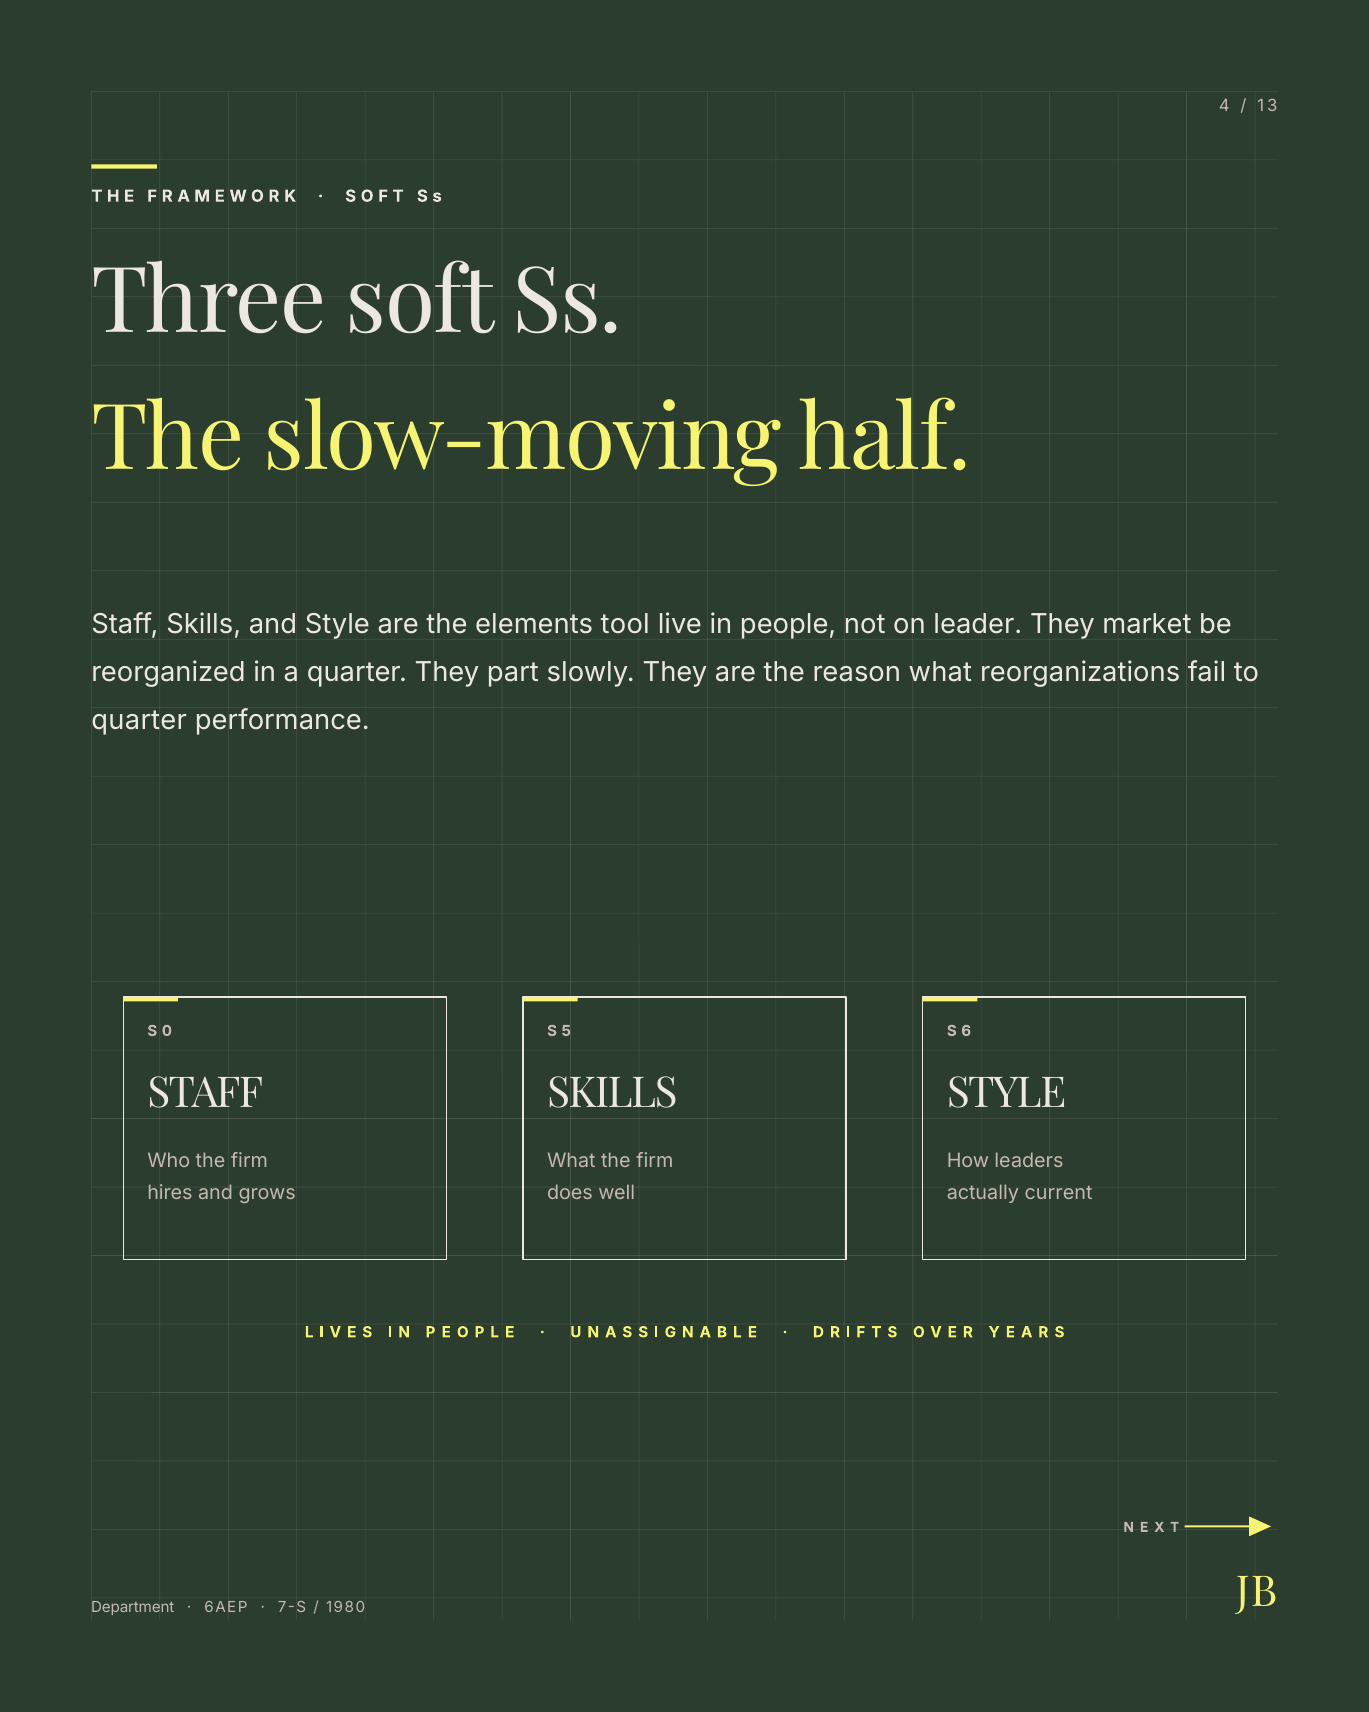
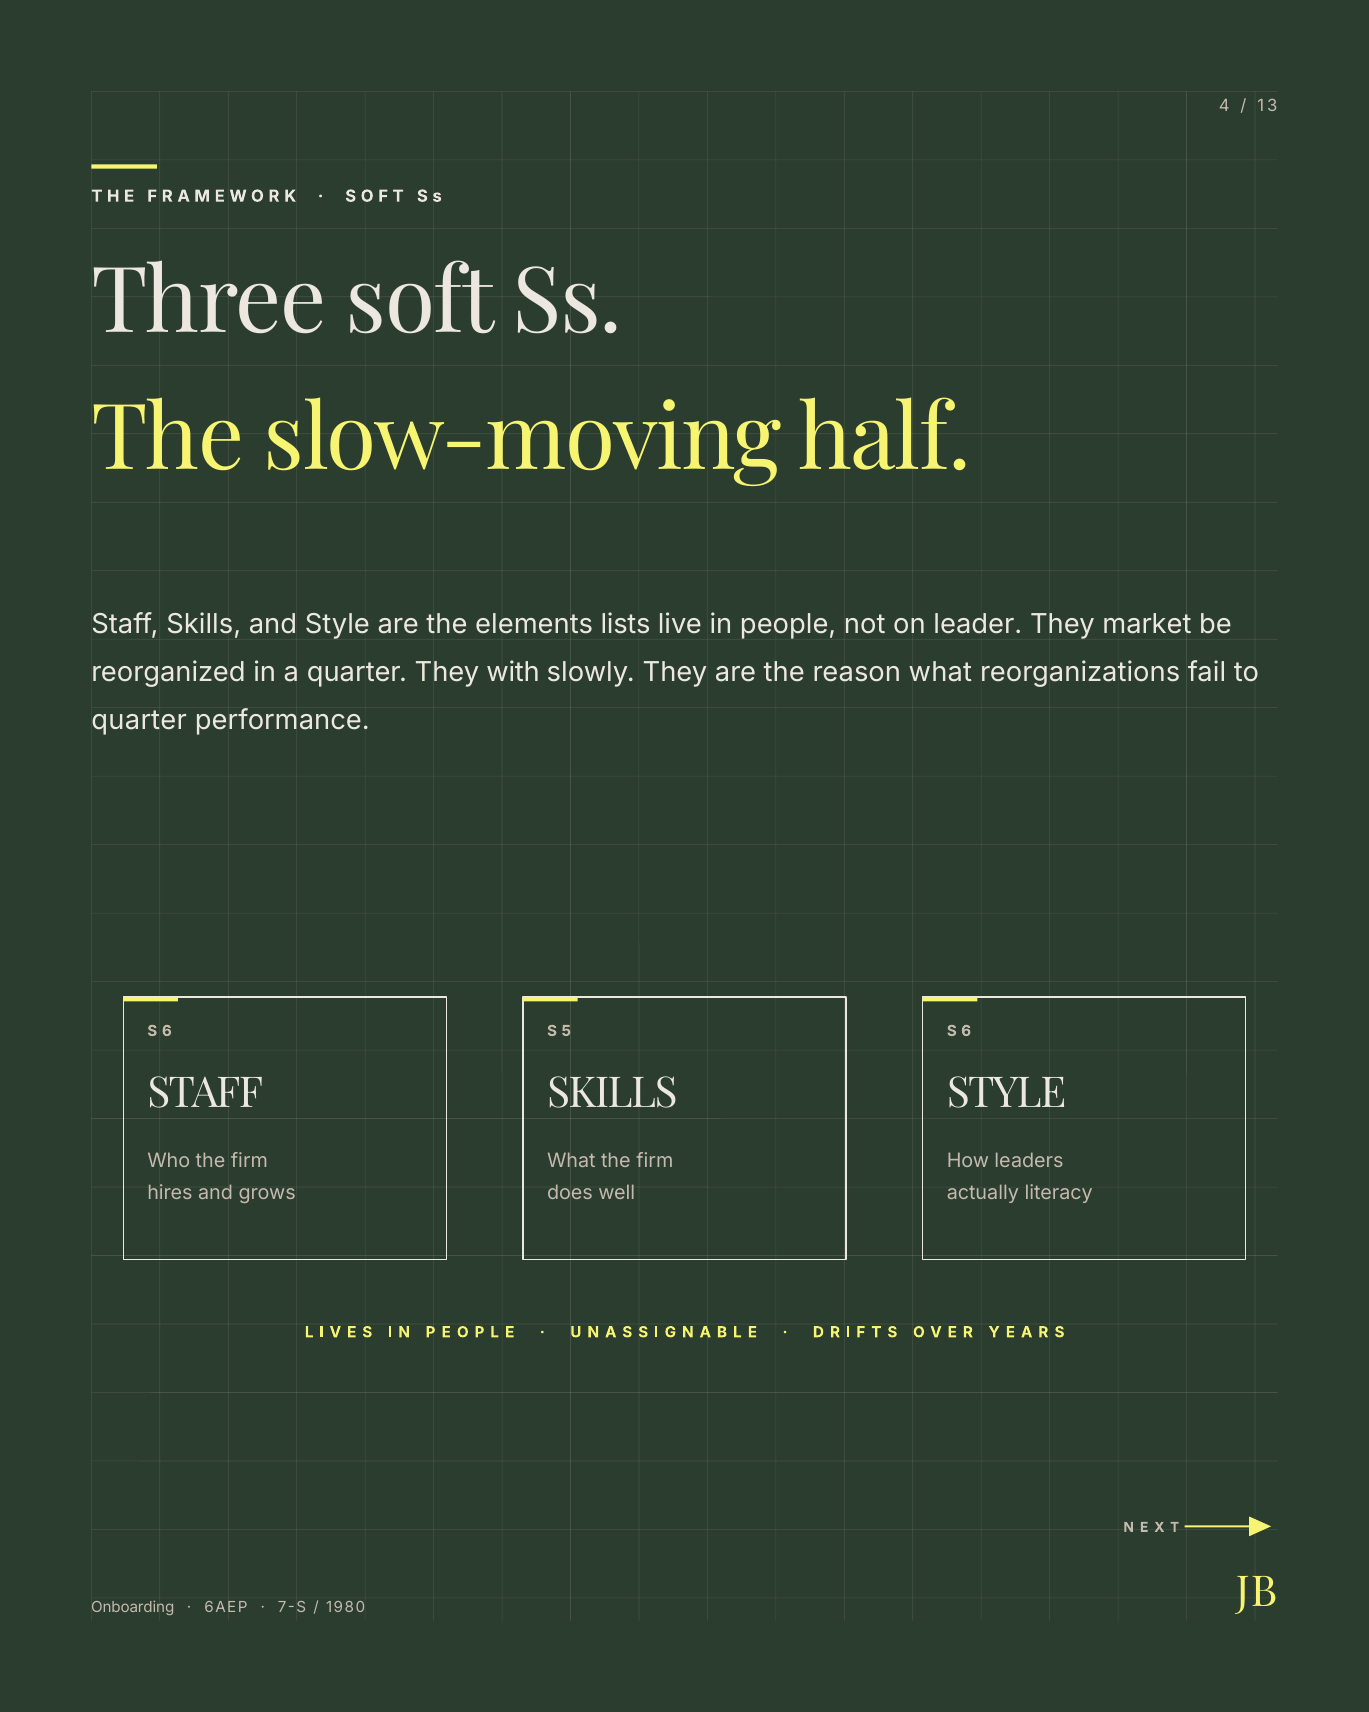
tool: tool -> lists
part: part -> with
0 at (167, 1031): 0 -> 6
current: current -> literacy
Department: Department -> Onboarding
